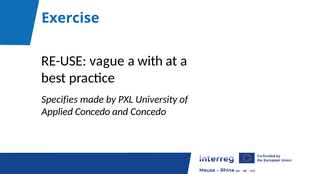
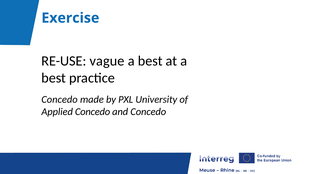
with at (150, 61): with -> best
Specifies at (60, 99): Specifies -> Concedo
